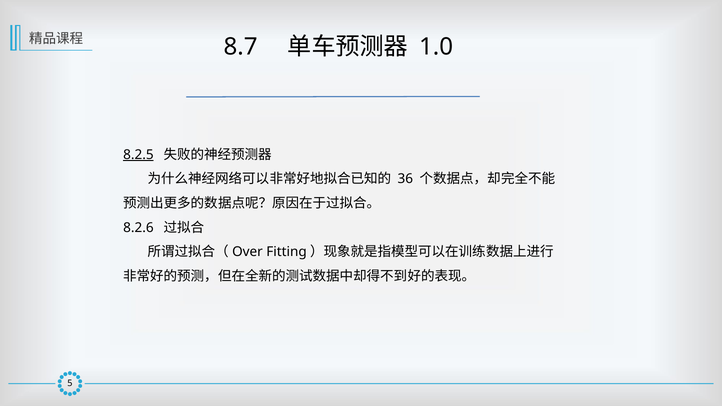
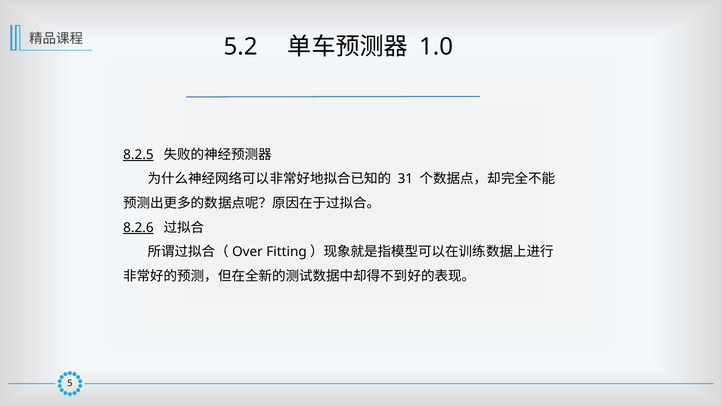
8.7: 8.7 -> 5.2
36: 36 -> 31
8.2.6 underline: none -> present
